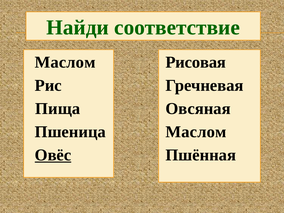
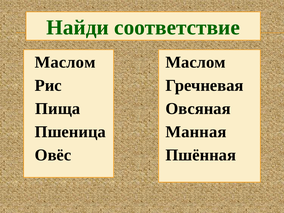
Рисовая at (196, 62): Рисовая -> Маслом
Маслом at (196, 132): Маслом -> Манная
Овёс underline: present -> none
